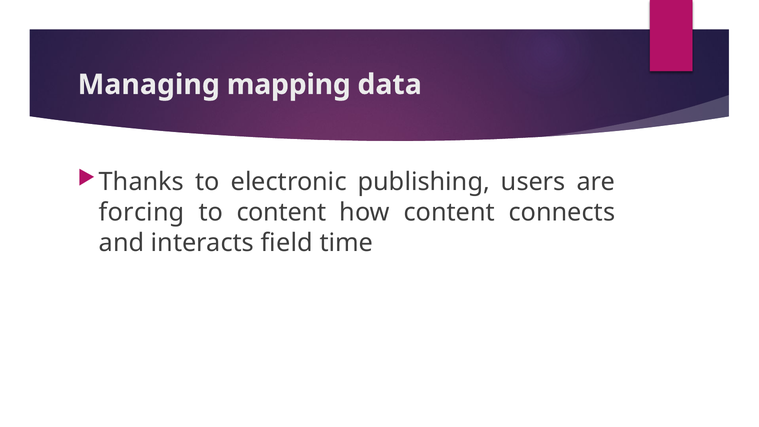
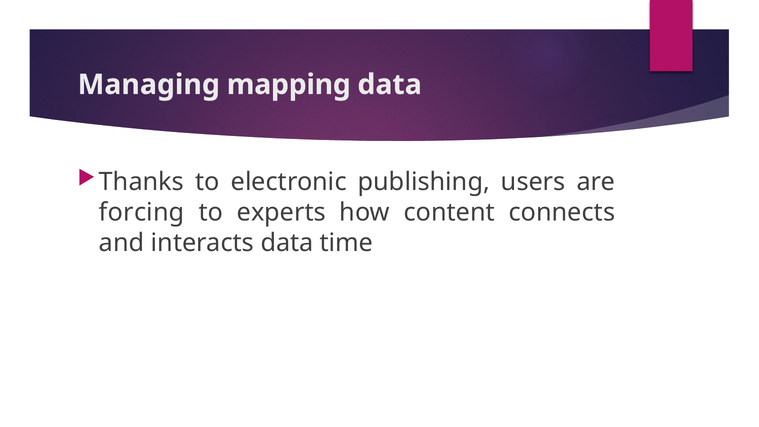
to content: content -> experts
interacts field: field -> data
